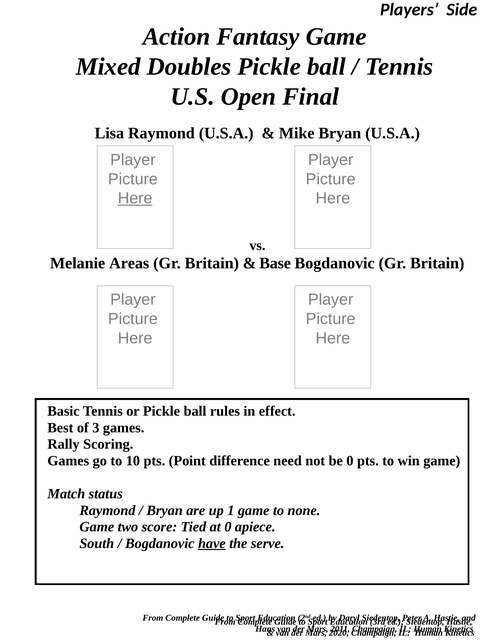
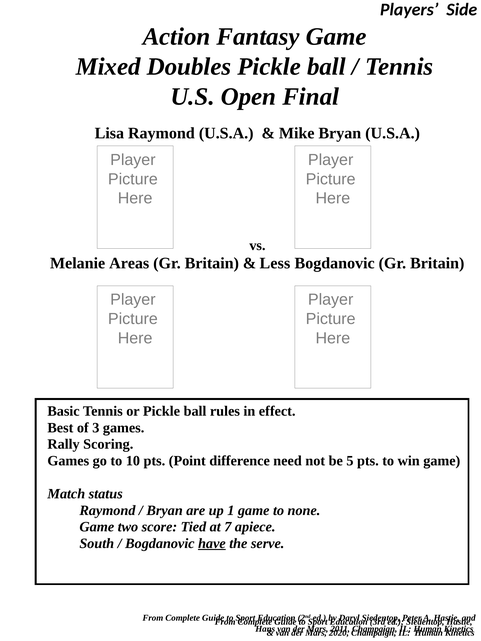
Here at (135, 198) underline: present -> none
Base: Base -> Less
be 0: 0 -> 5
at 0: 0 -> 7
